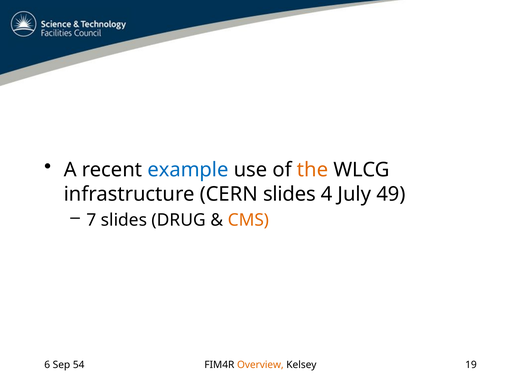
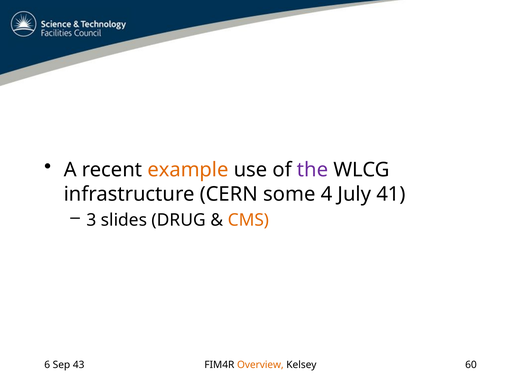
example colour: blue -> orange
the colour: orange -> purple
CERN slides: slides -> some
49: 49 -> 41
7: 7 -> 3
54: 54 -> 43
19: 19 -> 60
